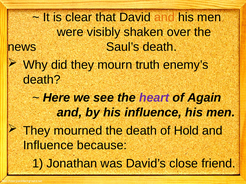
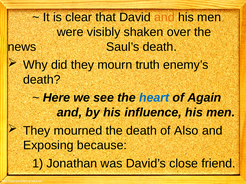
heart colour: purple -> blue
Hold: Hold -> Also
Influence at (48, 146): Influence -> Exposing
